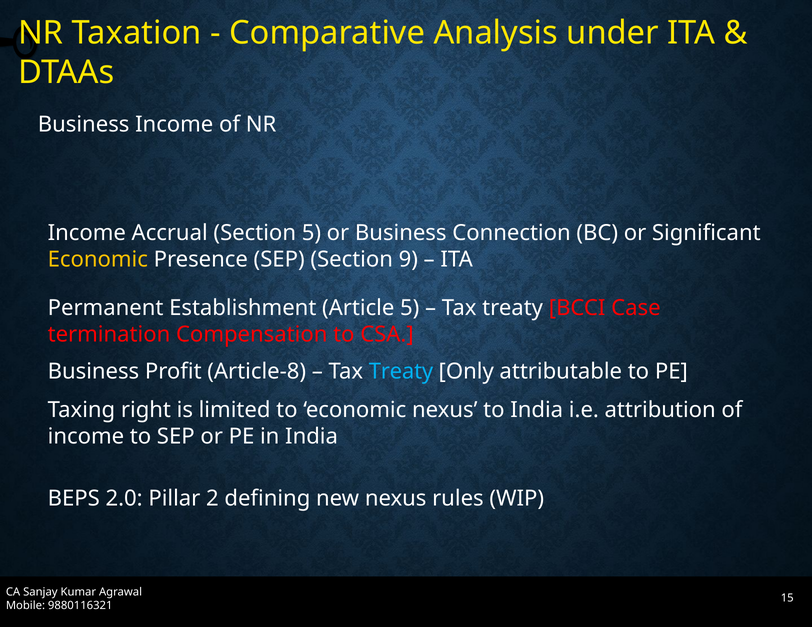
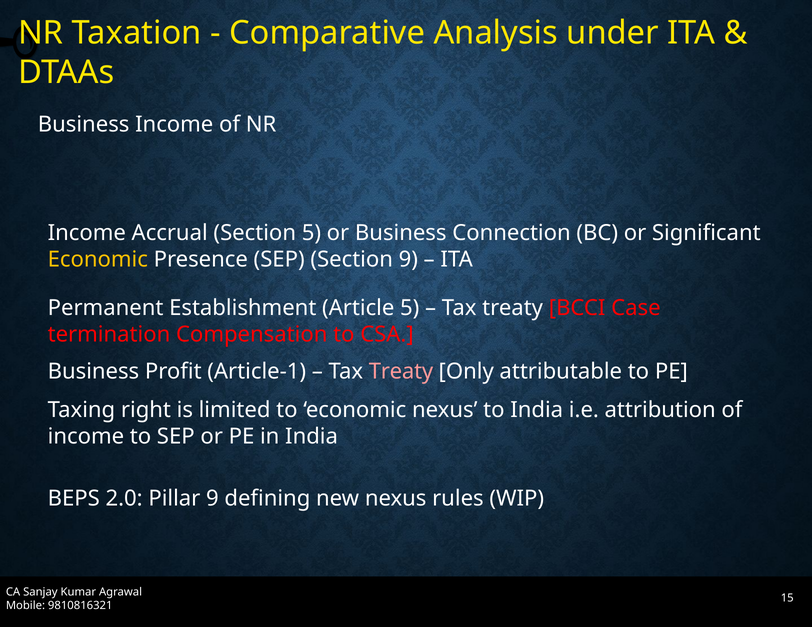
Article-8: Article-8 -> Article-1
Treaty at (401, 371) colour: light blue -> pink
Pillar 2: 2 -> 9
9880116321: 9880116321 -> 9810816321
